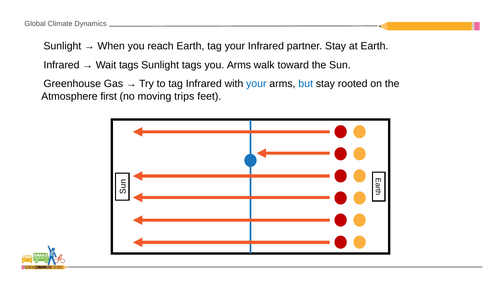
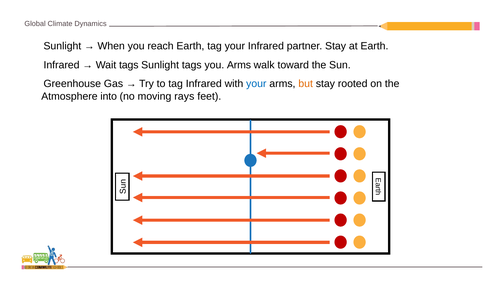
but colour: blue -> orange
first: first -> into
trips: trips -> rays
